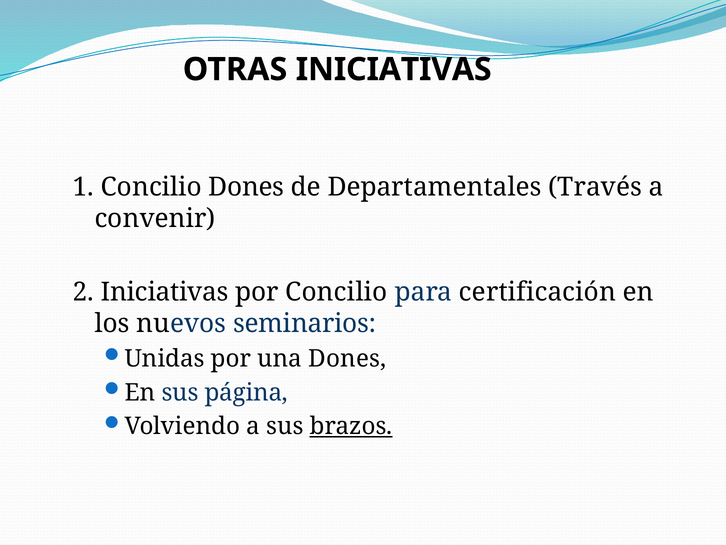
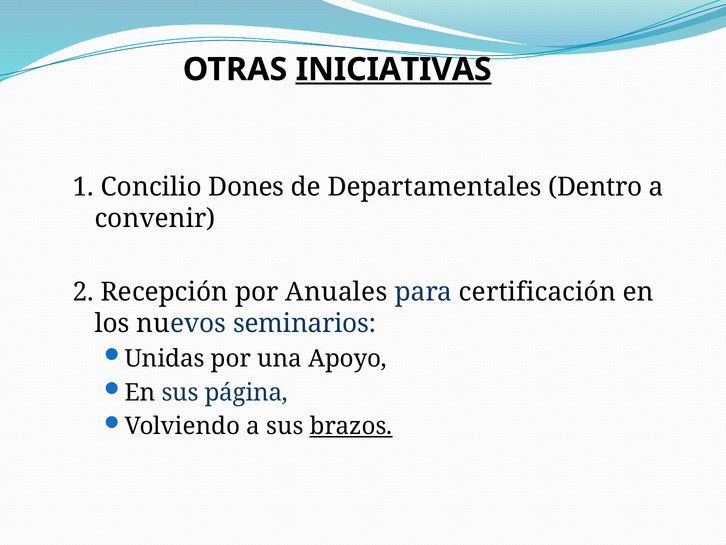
INICIATIVAS at (394, 69) underline: none -> present
Través: Través -> Dentro
2 Iniciativas: Iniciativas -> Recepción
por Concilio: Concilio -> Anuales
una Dones: Dones -> Apoyo
